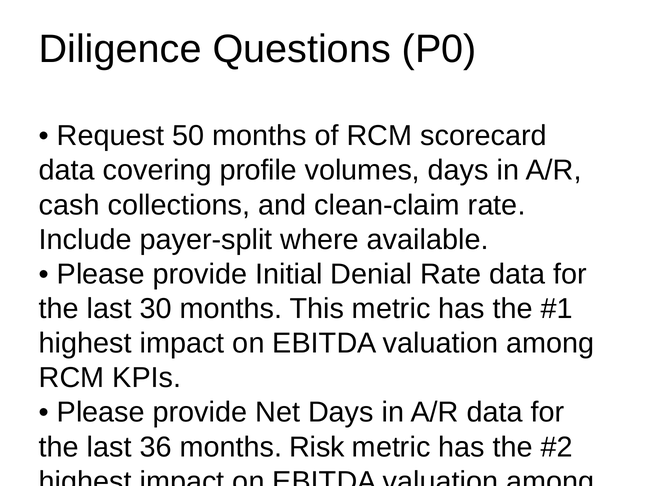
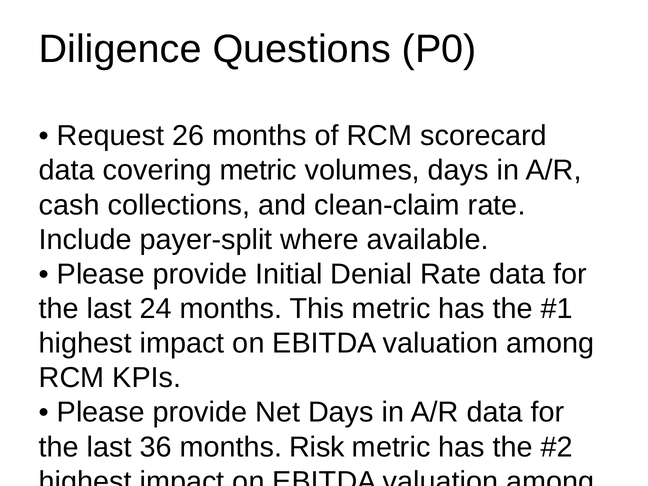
50: 50 -> 26
covering profile: profile -> metric
30: 30 -> 24
